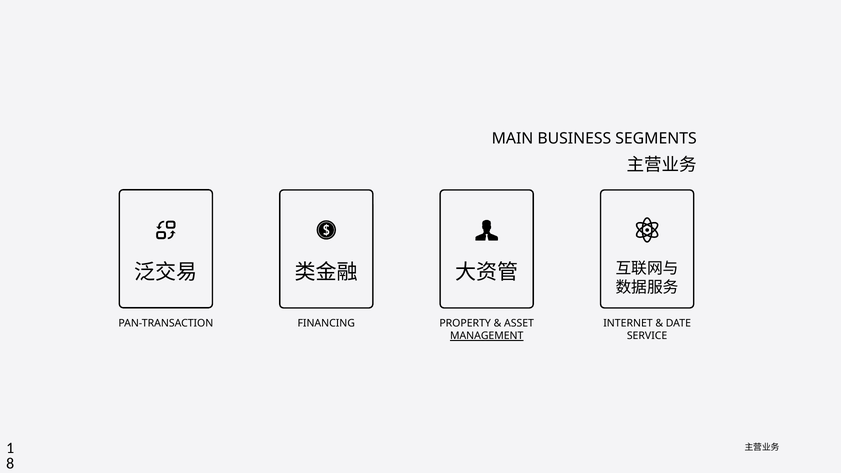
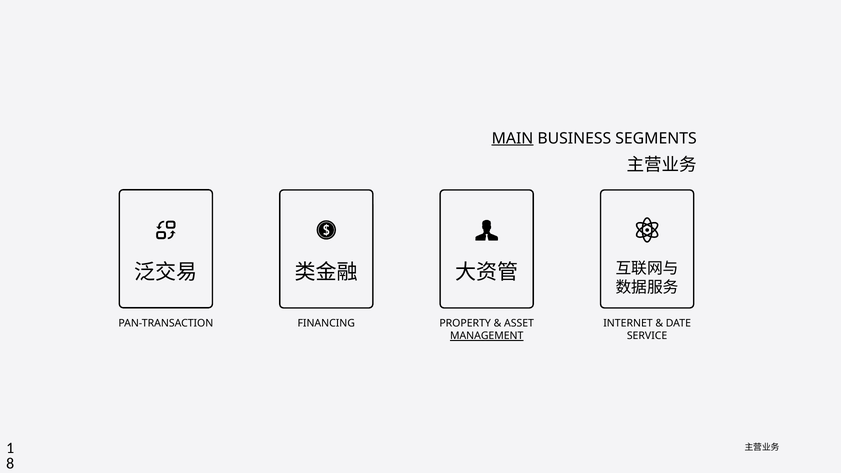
MAIN underline: none -> present
